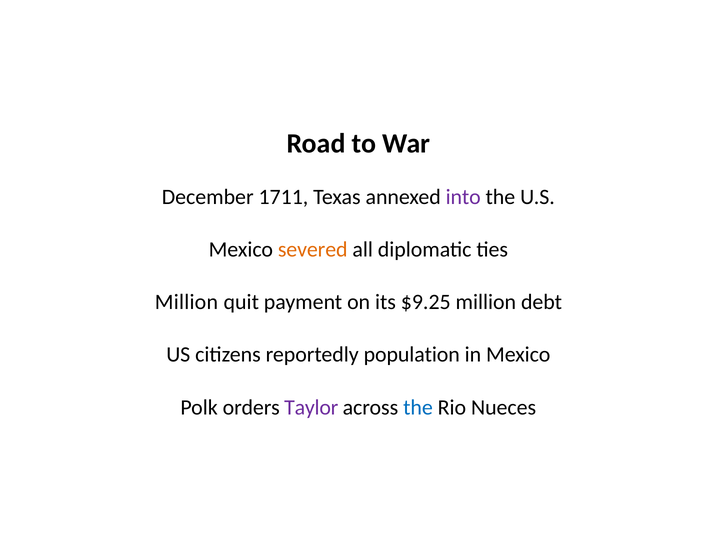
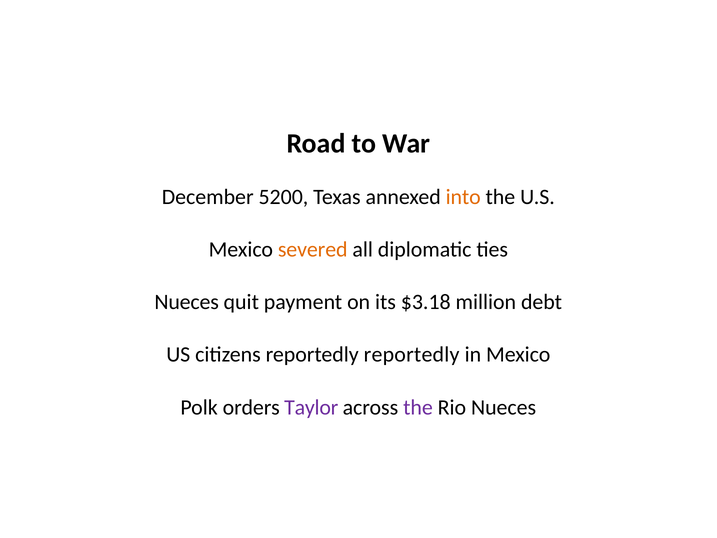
1711: 1711 -> 5200
into colour: purple -> orange
Million at (186, 302): Million -> Nueces
$9.25: $9.25 -> $3.18
reportedly population: population -> reportedly
the at (418, 407) colour: blue -> purple
